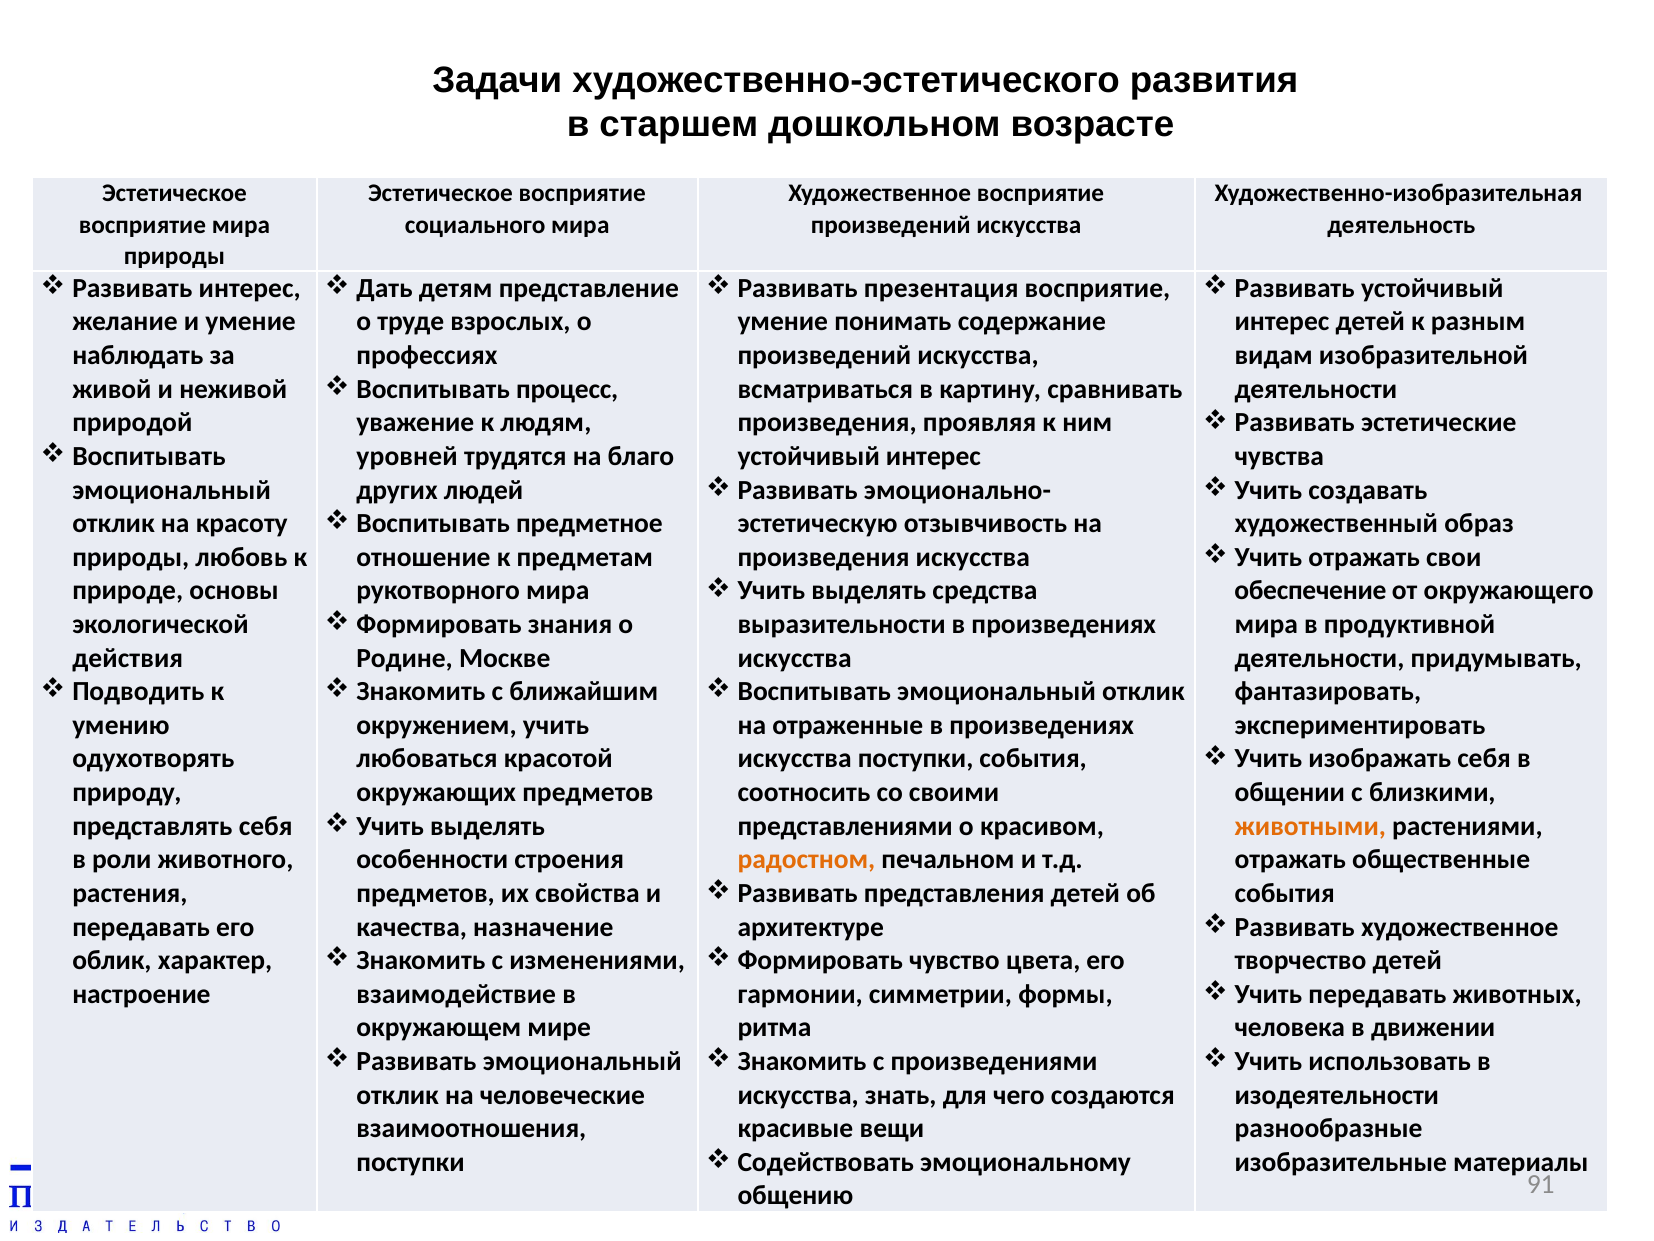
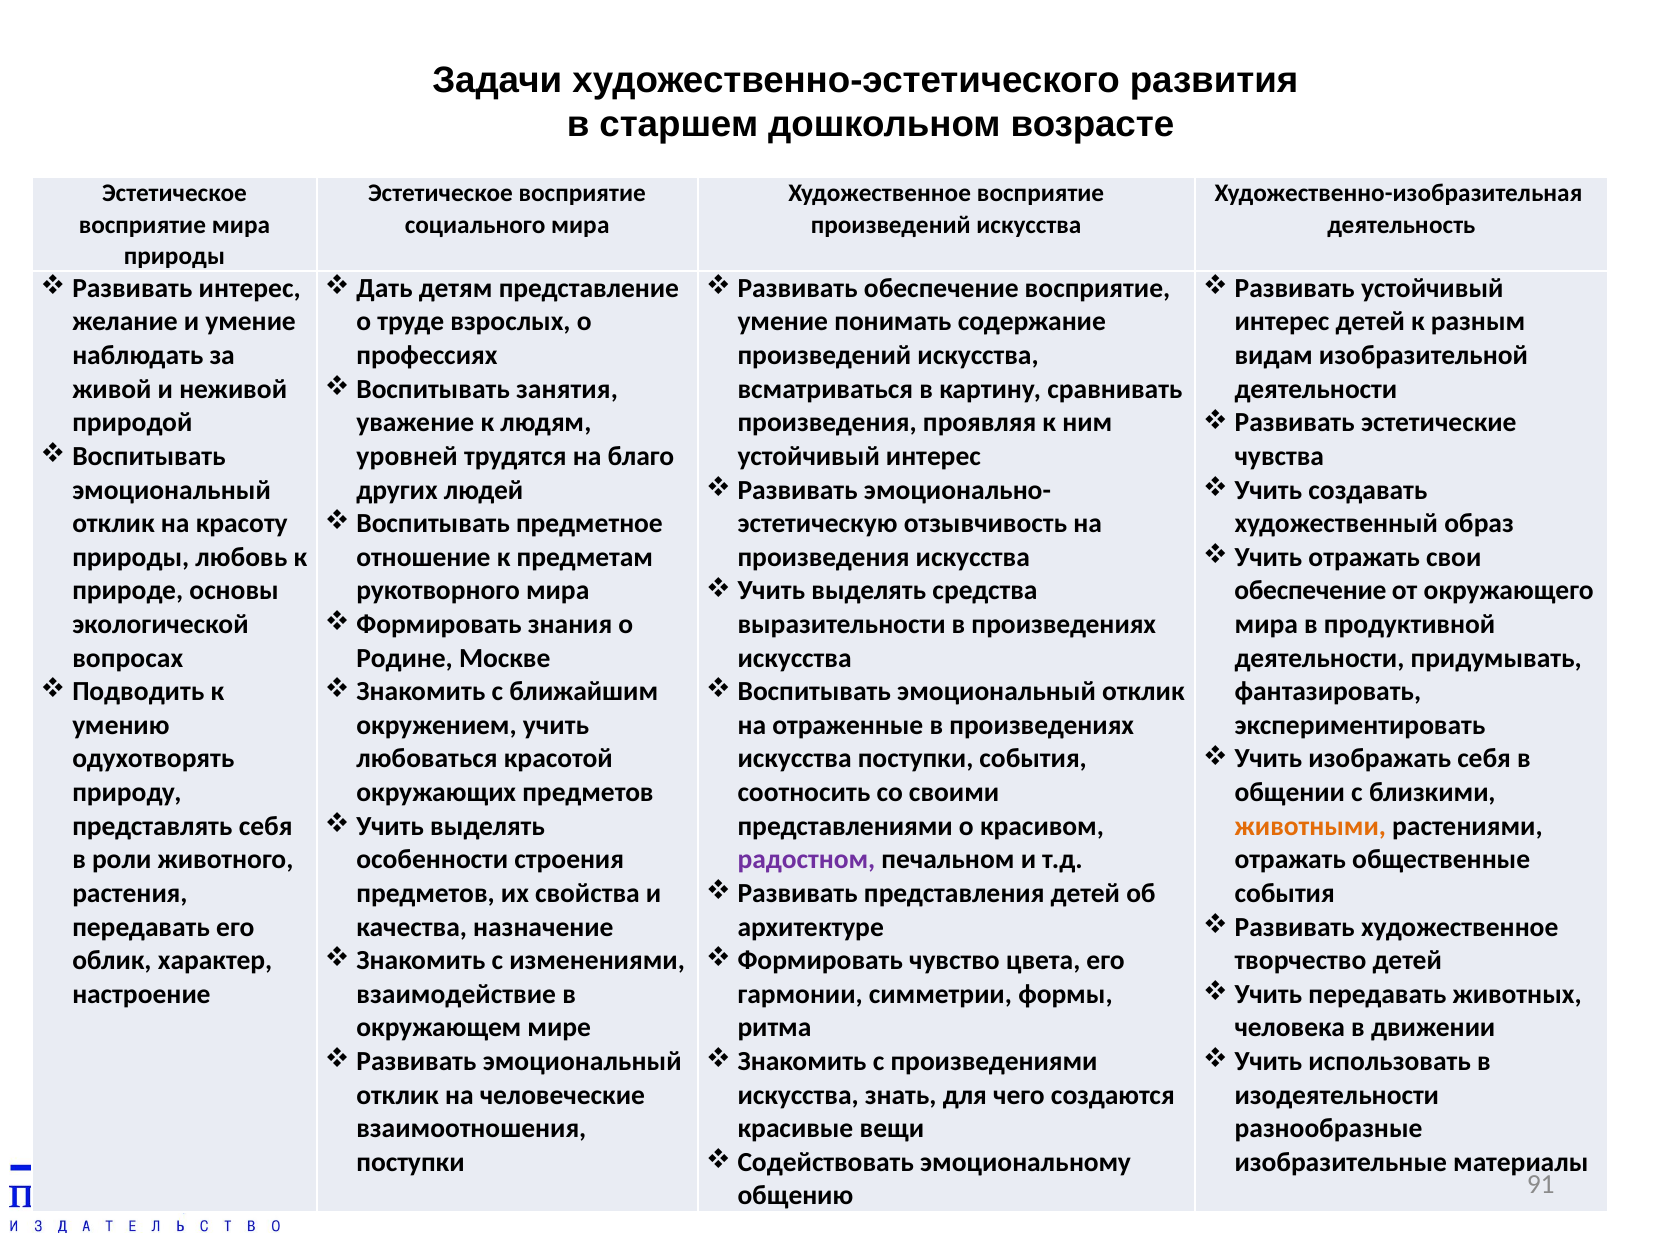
презентация at (941, 288): презентация -> обеспечение
процесс: процесс -> занятия
действия: действия -> вопросах
радостном colour: orange -> purple
